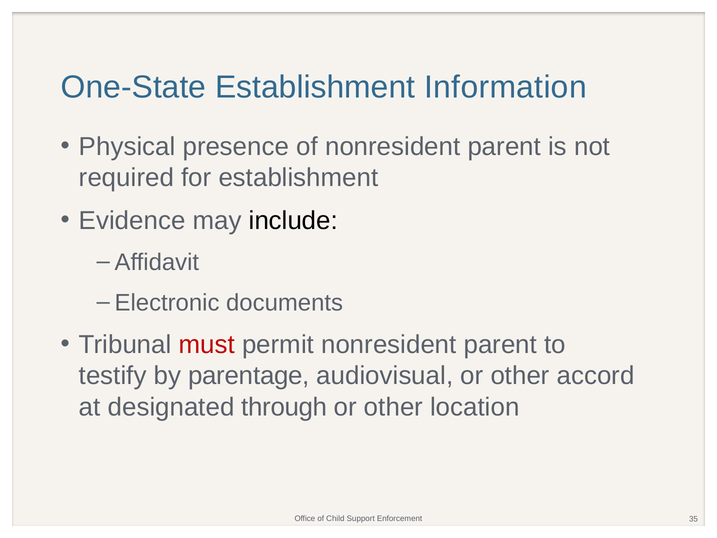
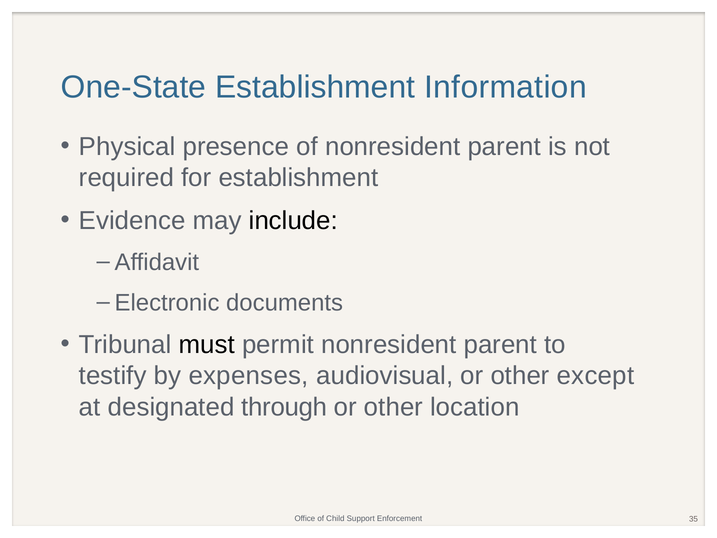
must colour: red -> black
parentage: parentage -> expenses
accord: accord -> except
